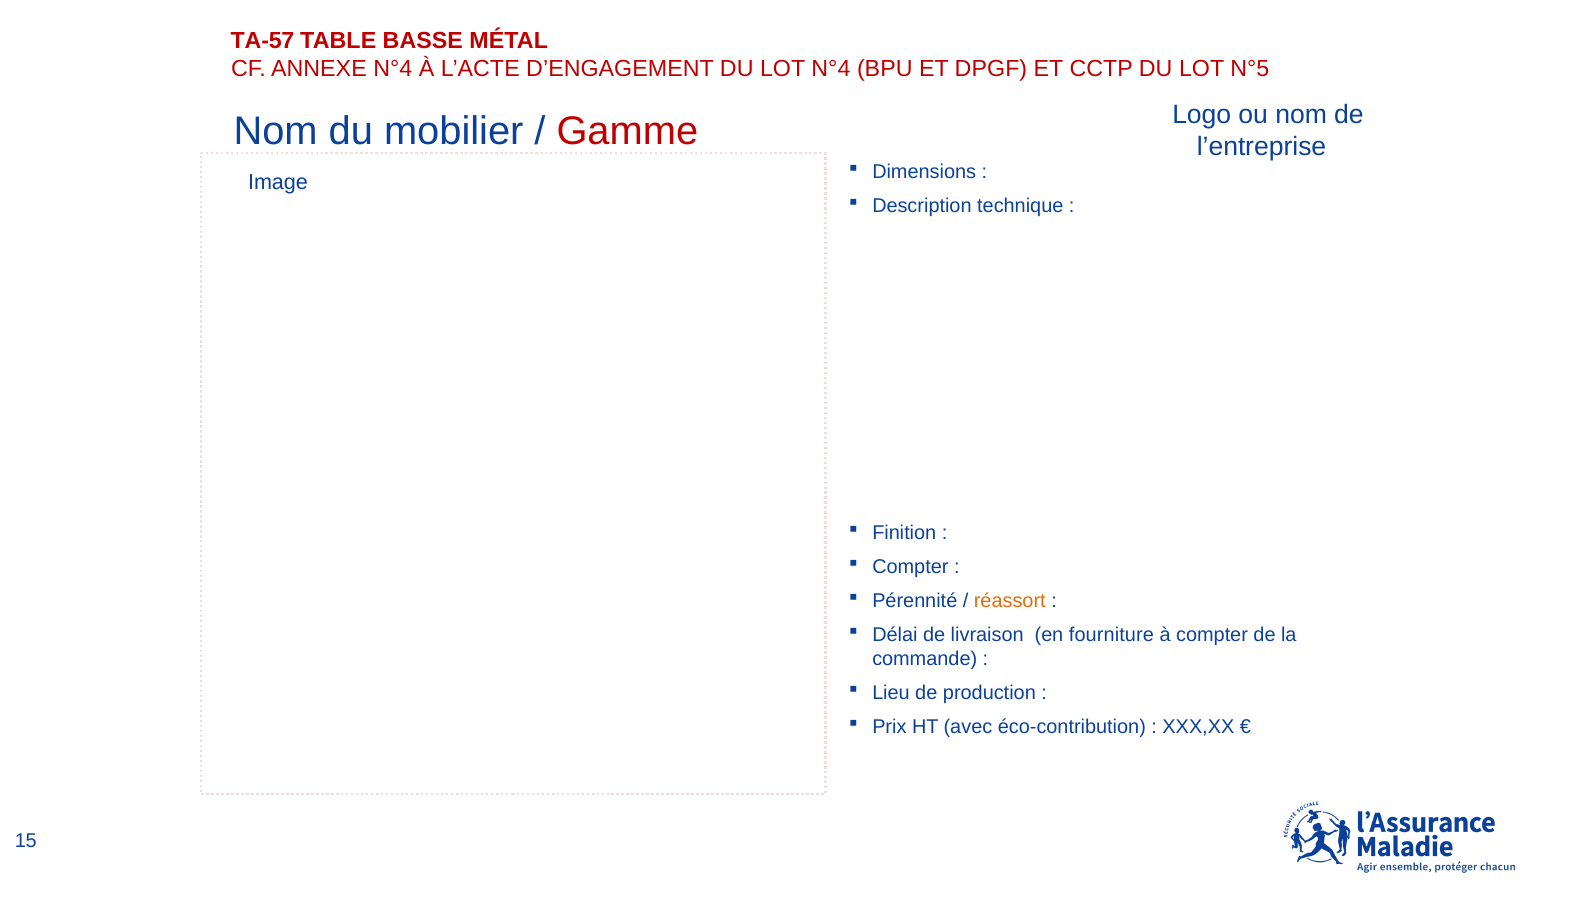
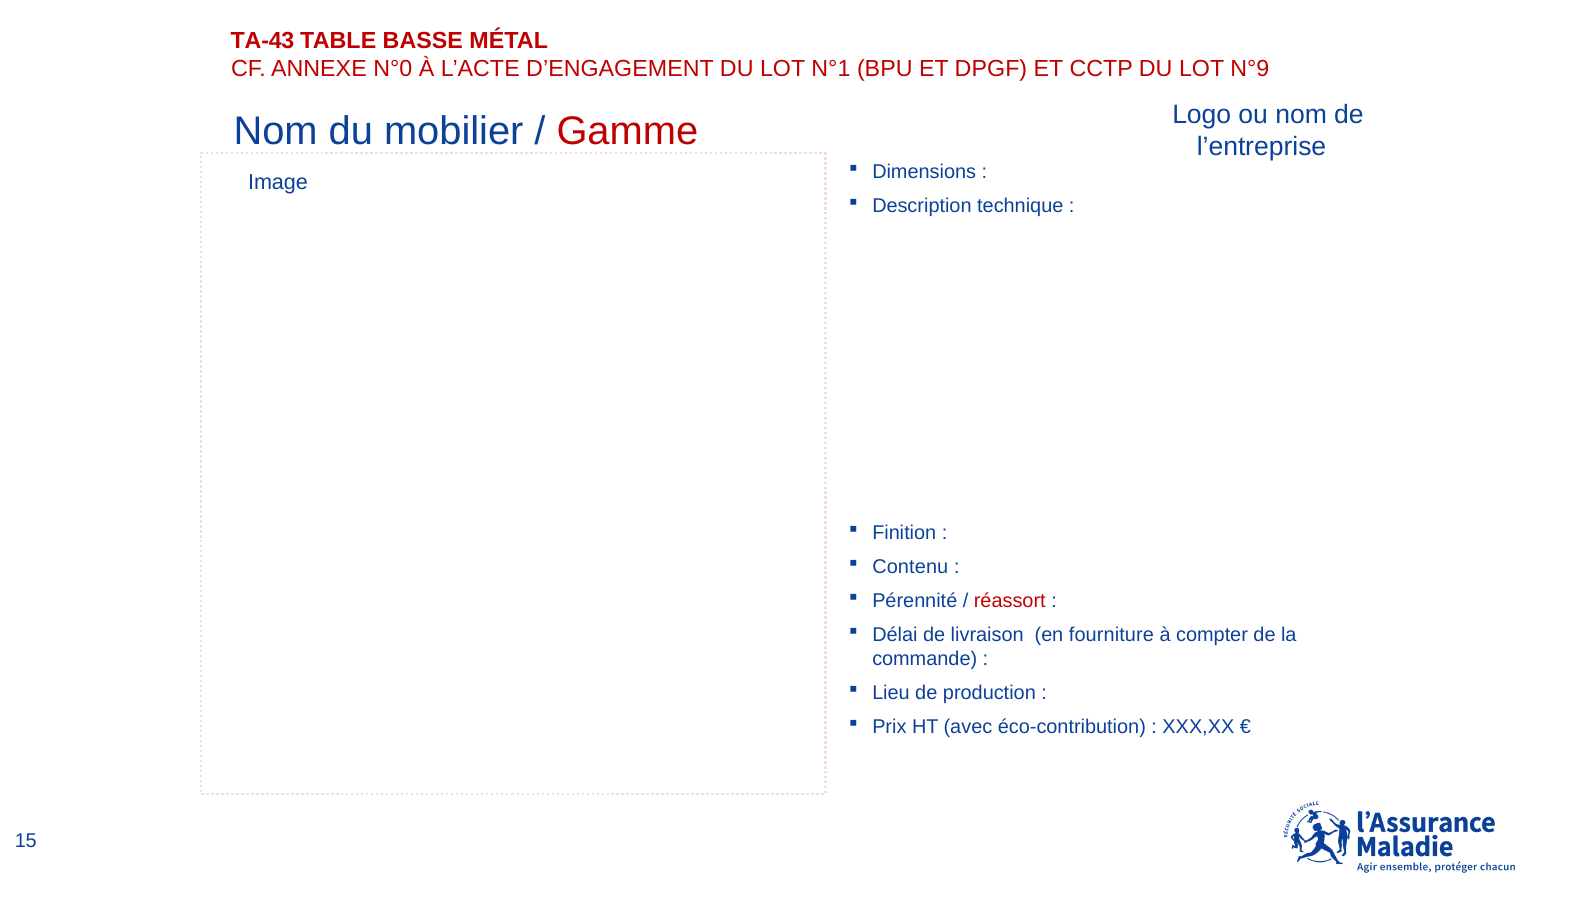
TA-57: TA-57 -> TA-43
ANNEXE N°4: N°4 -> N°0
LOT N°4: N°4 -> N°1
N°5: N°5 -> N°9
Compter at (910, 567): Compter -> Contenu
réassort colour: orange -> red
